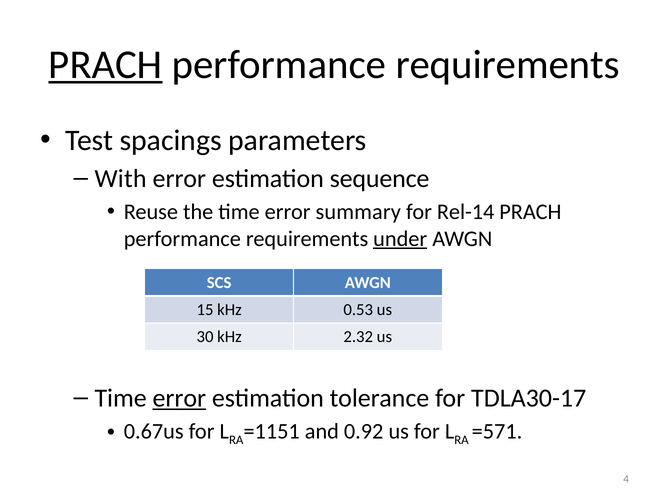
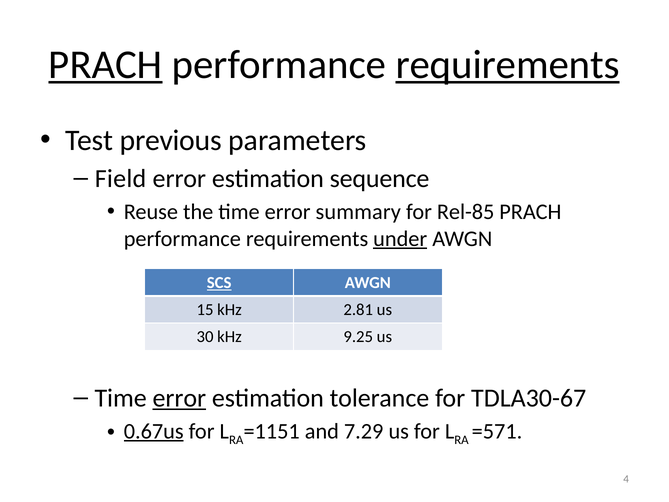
requirements at (508, 65) underline: none -> present
spacings: spacings -> previous
With: With -> Field
Rel-14: Rel-14 -> Rel-85
SCS underline: none -> present
0.53: 0.53 -> 2.81
2.32: 2.32 -> 9.25
TDLA30-17: TDLA30-17 -> TDLA30-67
0.67us underline: none -> present
0.92: 0.92 -> 7.29
